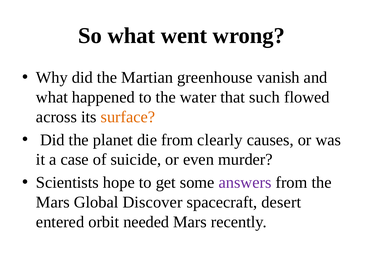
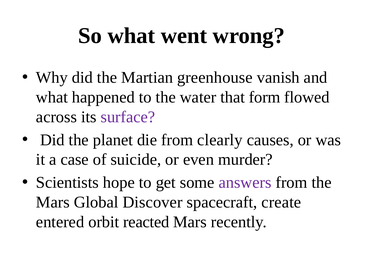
such: such -> form
surface colour: orange -> purple
desert: desert -> create
needed: needed -> reacted
